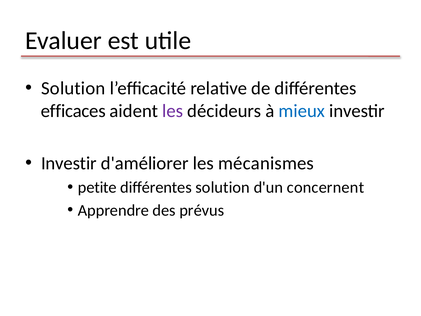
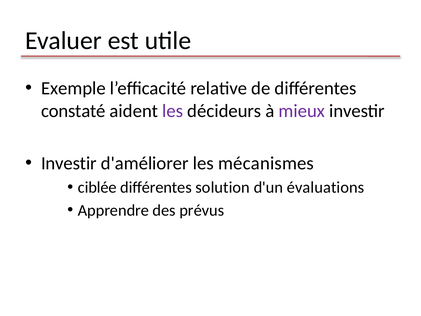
Solution at (73, 88): Solution -> Exemple
efficaces: efficaces -> constaté
mieux colour: blue -> purple
petite: petite -> ciblée
concernent: concernent -> évaluations
